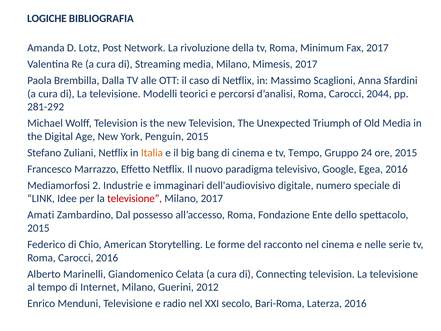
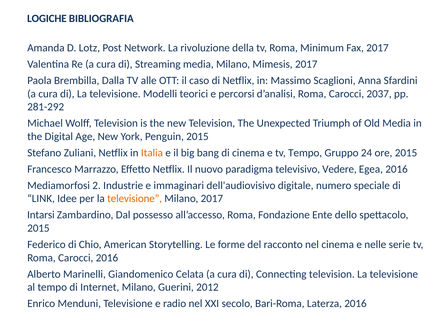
2044: 2044 -> 2037
Google: Google -> Vedere
televisione at (135, 199) colour: red -> orange
Amati: Amati -> Intarsi
